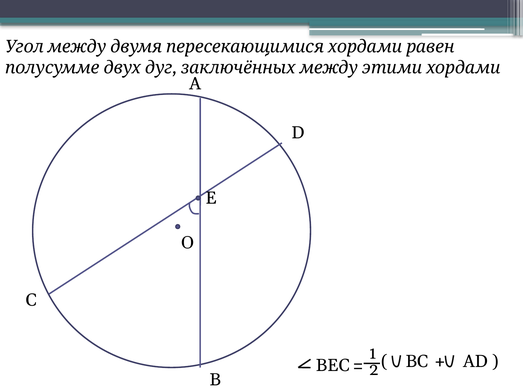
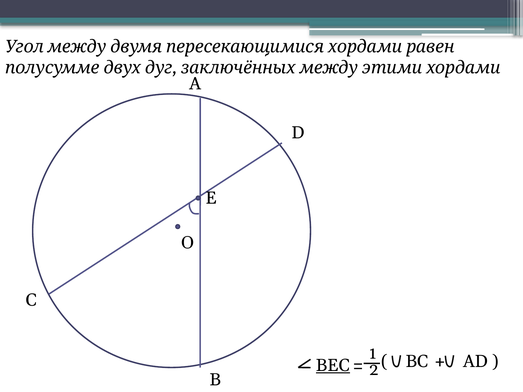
BEC underline: none -> present
